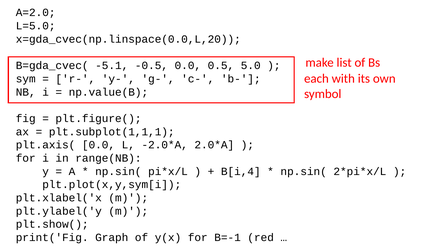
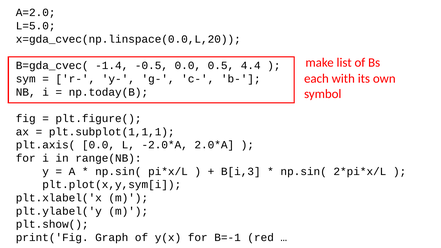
-5.1: -5.1 -> -1.4
5.0: 5.0 -> 4.4
np.value(B: np.value(B -> np.today(B
B[i,4: B[i,4 -> B[i,3
